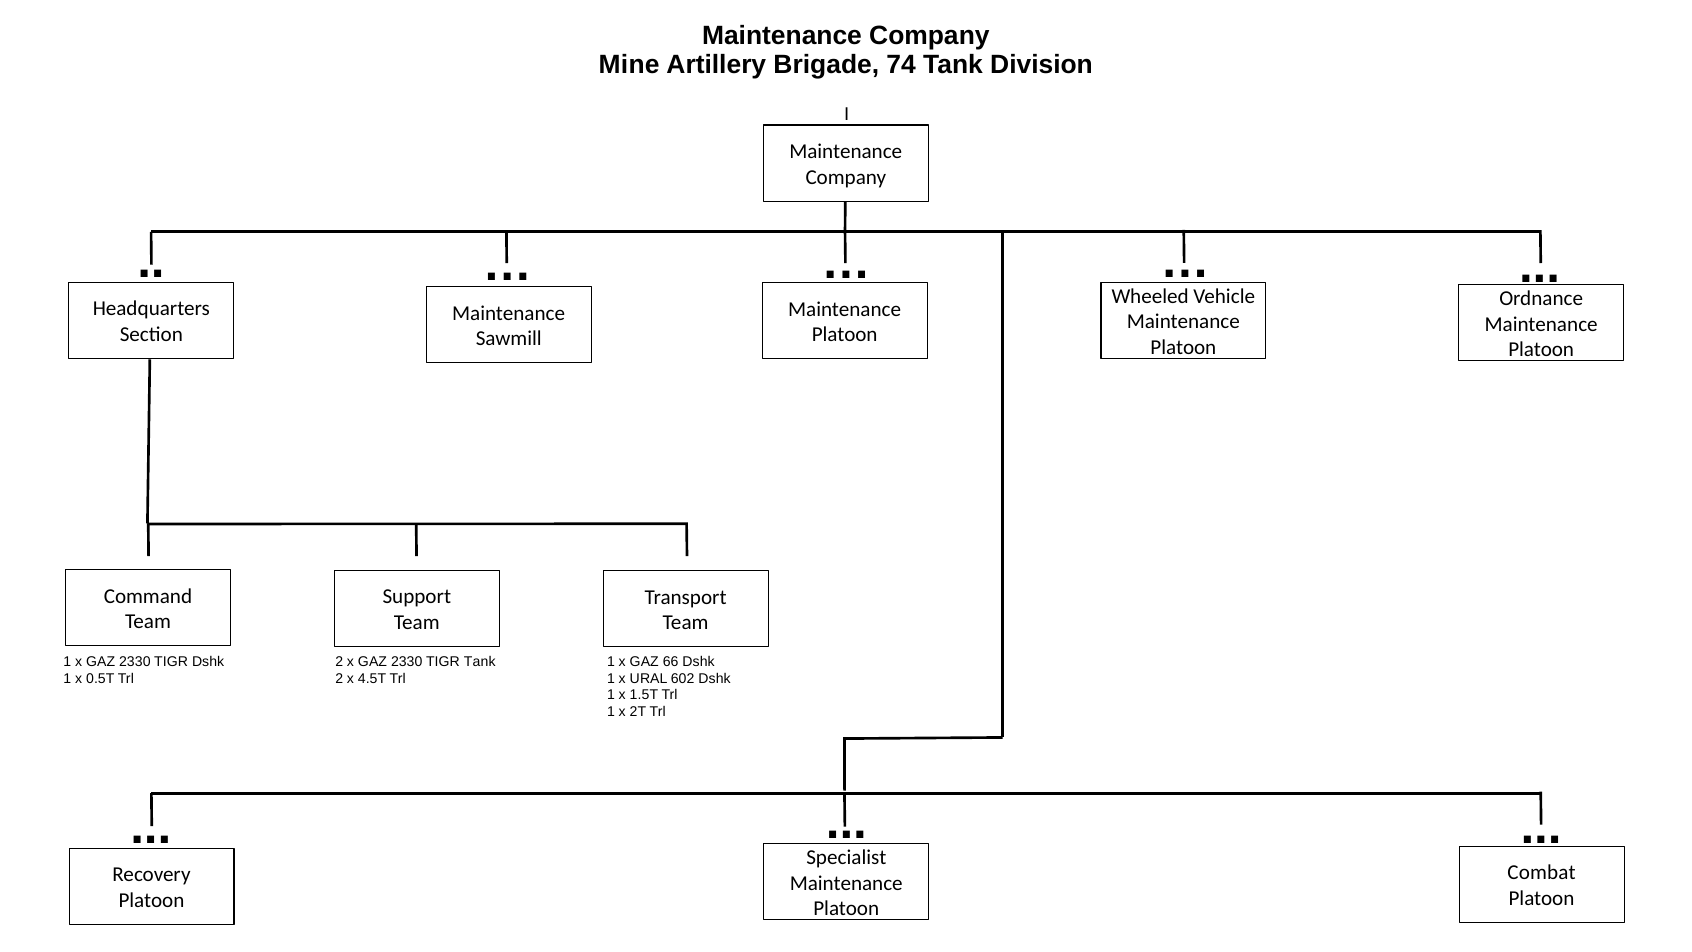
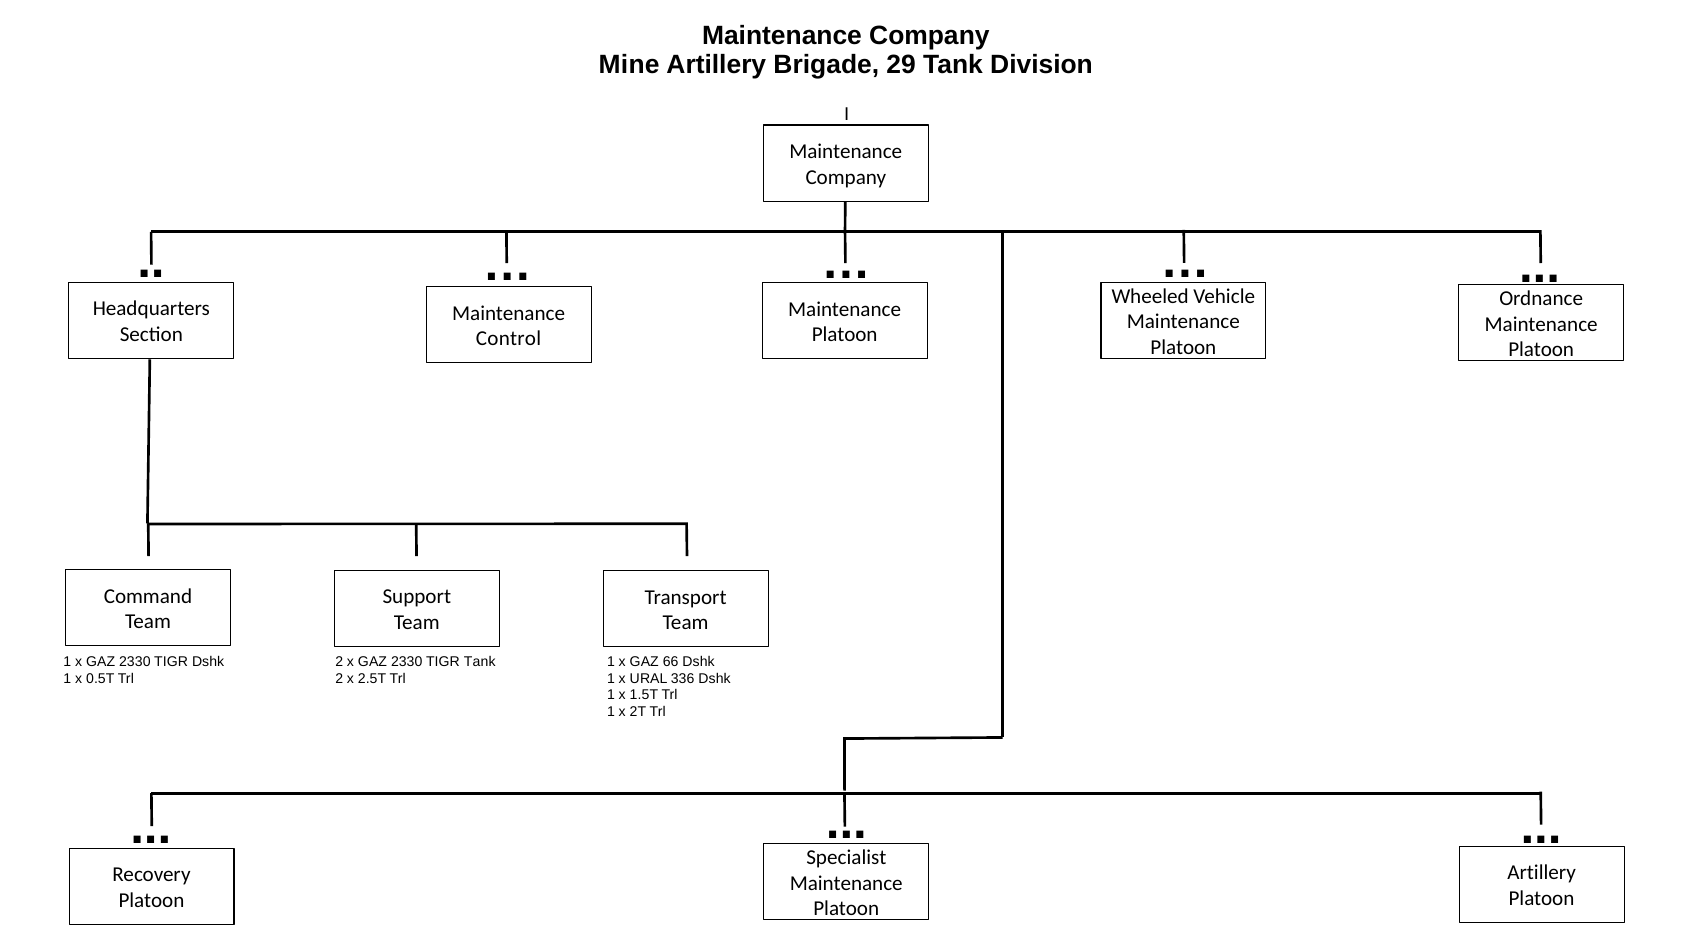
74: 74 -> 29
Sawmill: Sawmill -> Control
4.5T: 4.5T -> 2.5T
602: 602 -> 336
Combat at (1542, 873): Combat -> Artillery
